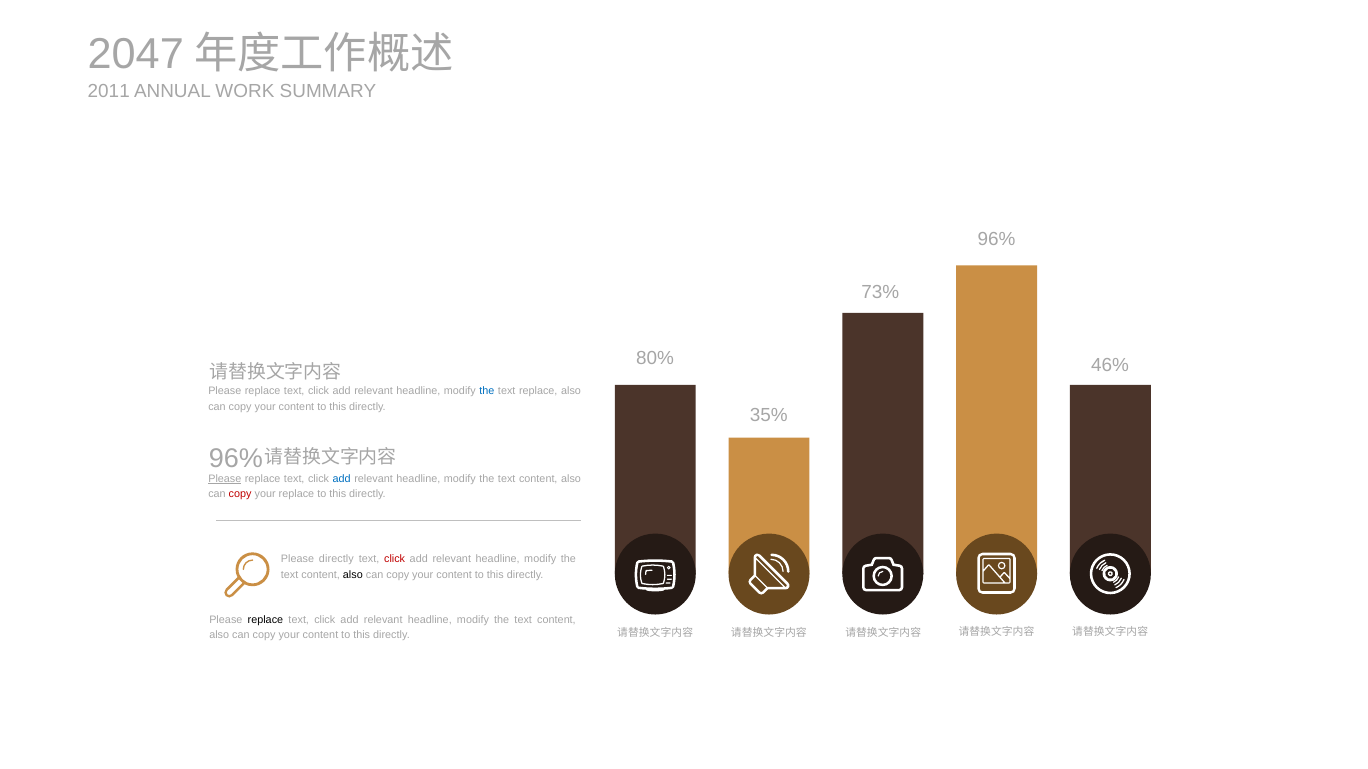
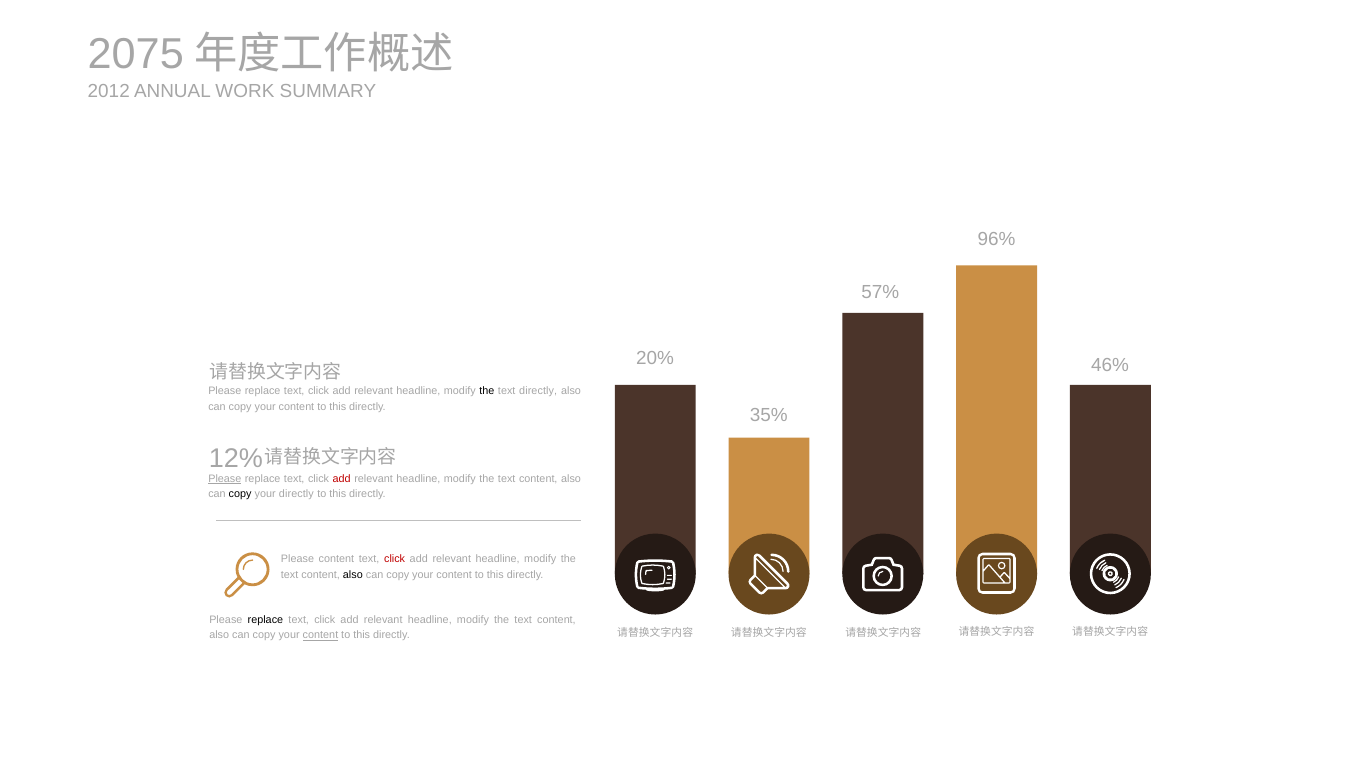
2047: 2047 -> 2075
2011: 2011 -> 2012
73%: 73% -> 57%
80%: 80% -> 20%
the at (487, 391) colour: blue -> black
text replace: replace -> directly
96% at (236, 459): 96% -> 12%
add at (342, 479) colour: blue -> red
copy at (240, 494) colour: red -> black
your replace: replace -> directly
Please directly: directly -> content
content at (321, 636) underline: none -> present
